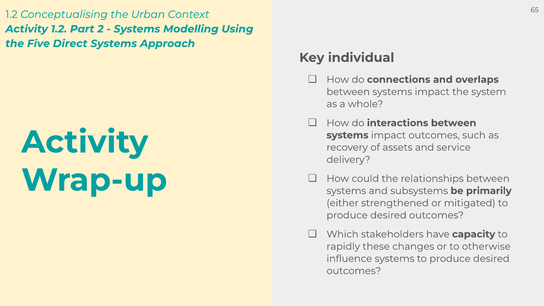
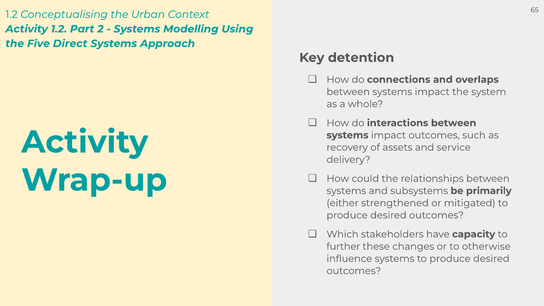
individual: individual -> detention
rapidly: rapidly -> further
